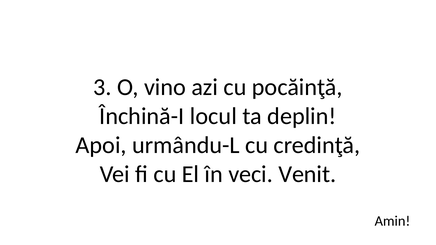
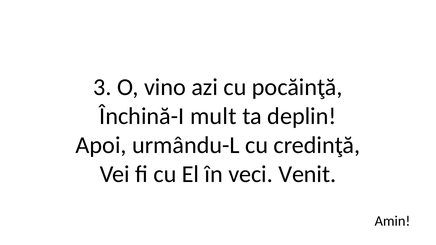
locul: locul -> mult
